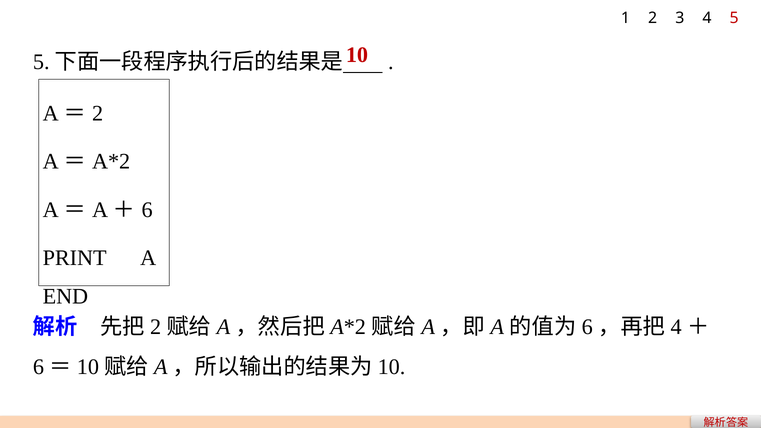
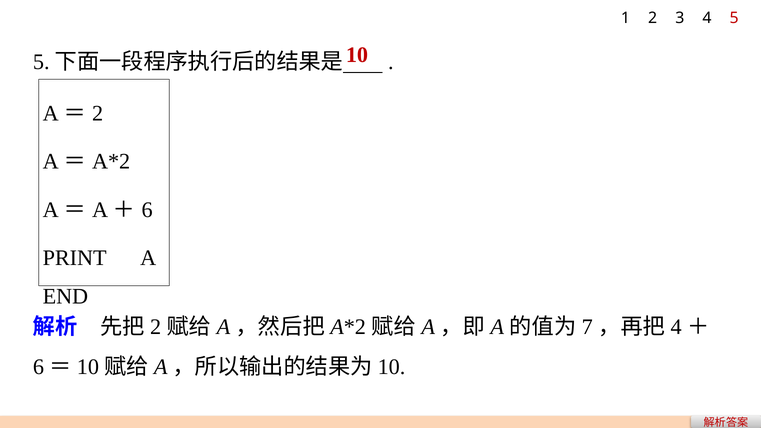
6 at (587, 327): 6 -> 7
